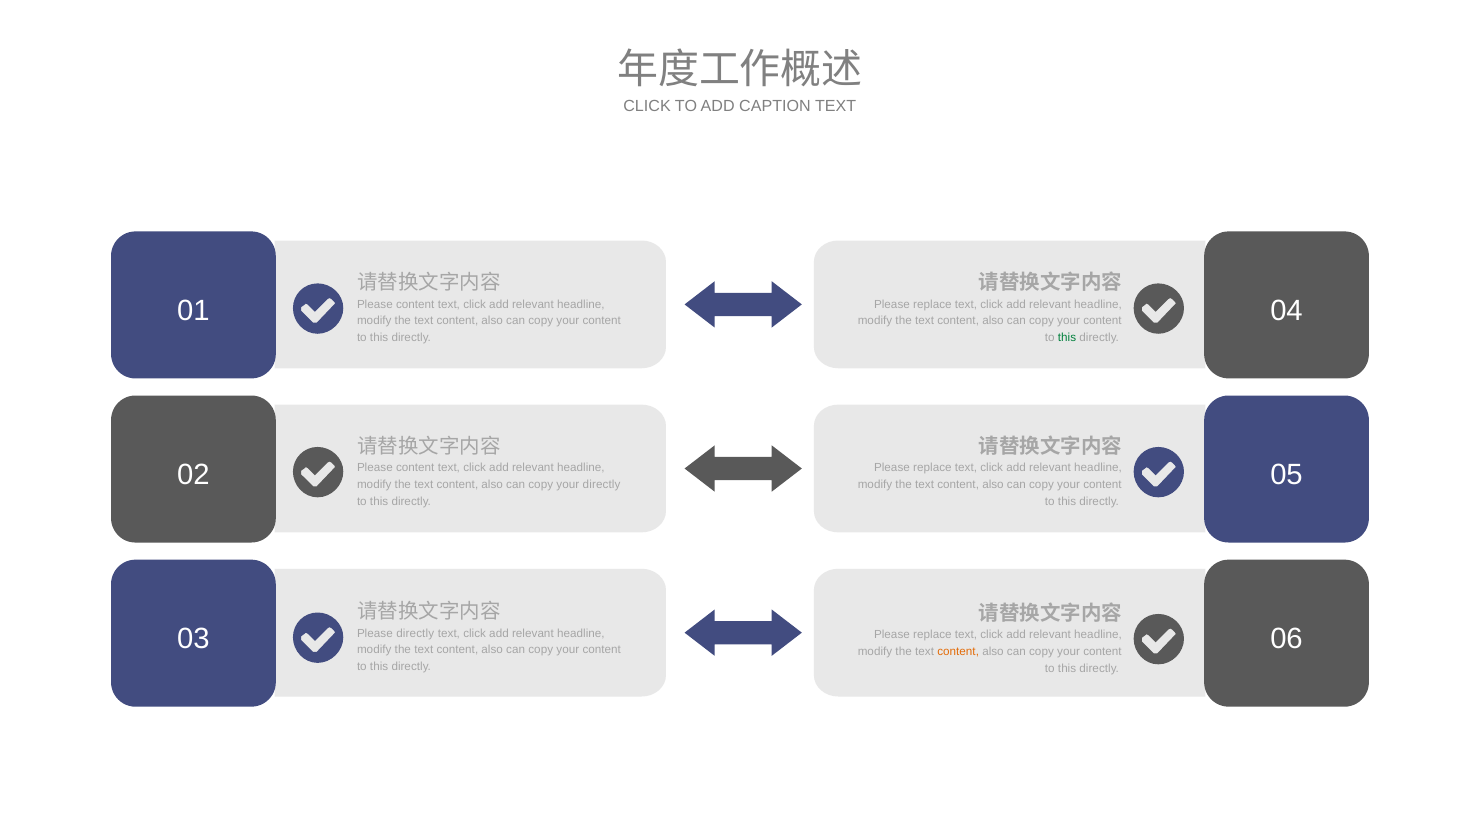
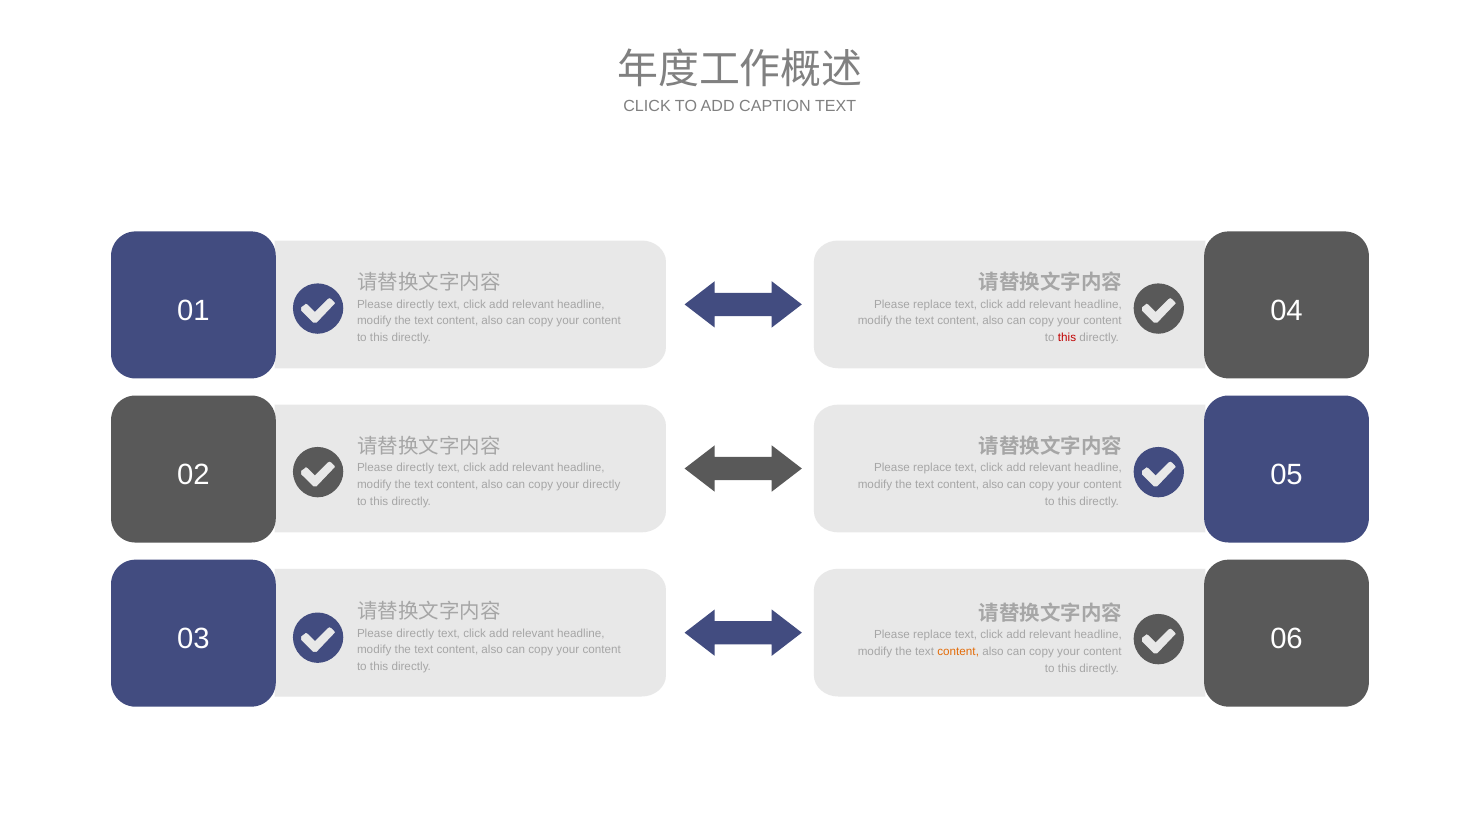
content at (415, 304): content -> directly
this at (1067, 338) colour: green -> red
content at (415, 467): content -> directly
